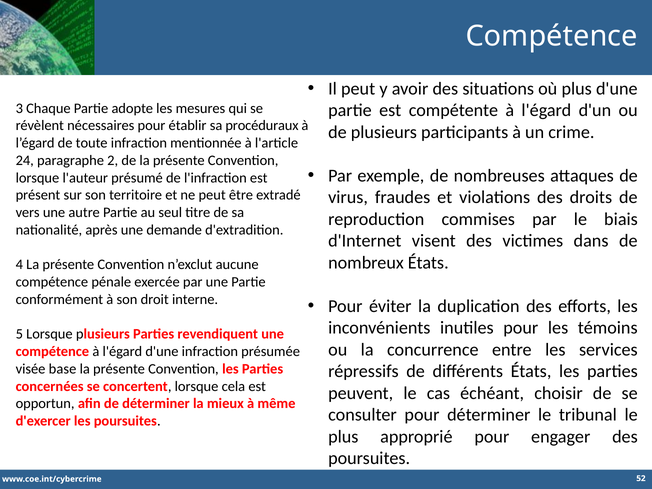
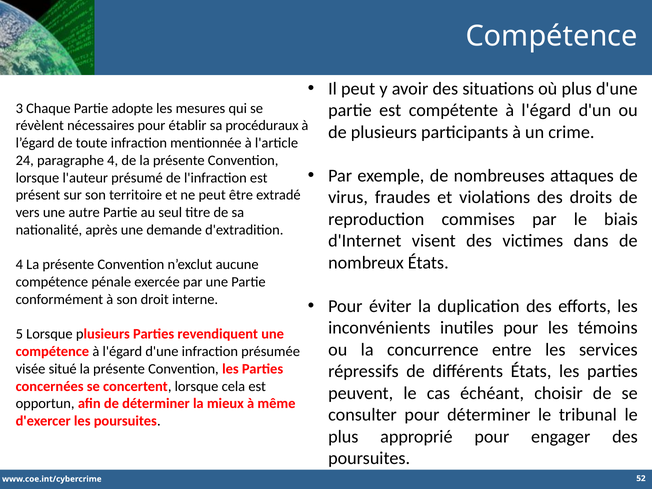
paragraphe 2: 2 -> 4
base: base -> situé
